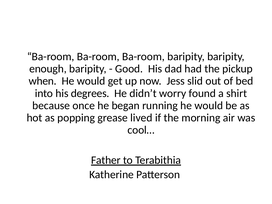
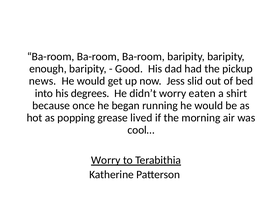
when: when -> news
found: found -> eaten
Father at (106, 160): Father -> Worry
